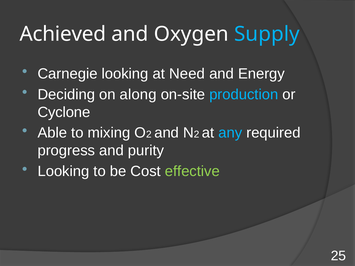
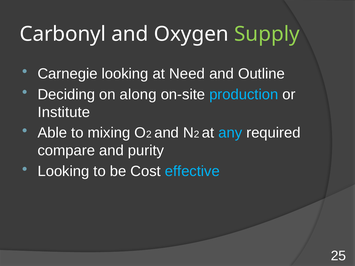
Achieved: Achieved -> Carbonyl
Supply colour: light blue -> light green
Energy: Energy -> Outline
Cyclone: Cyclone -> Institute
progress: progress -> compare
effective colour: light green -> light blue
